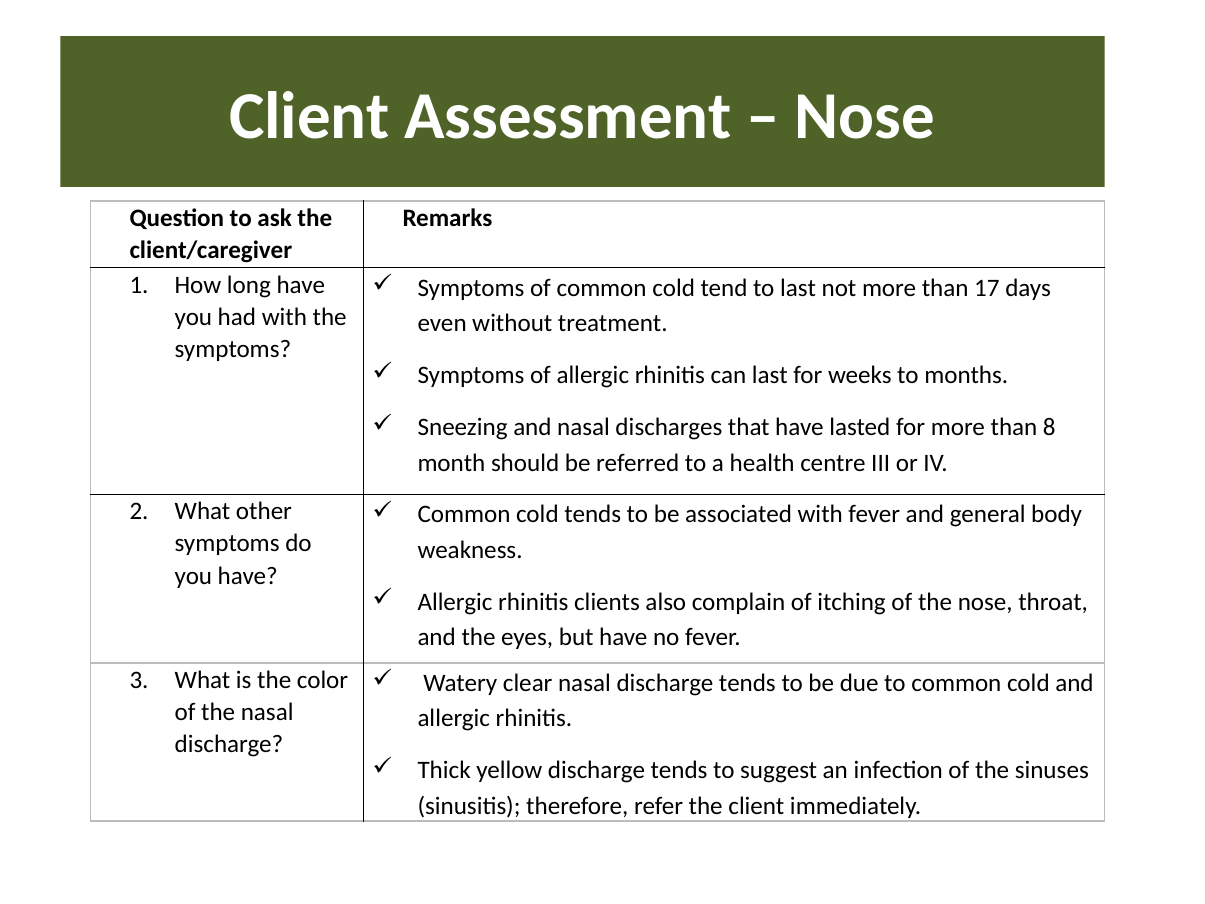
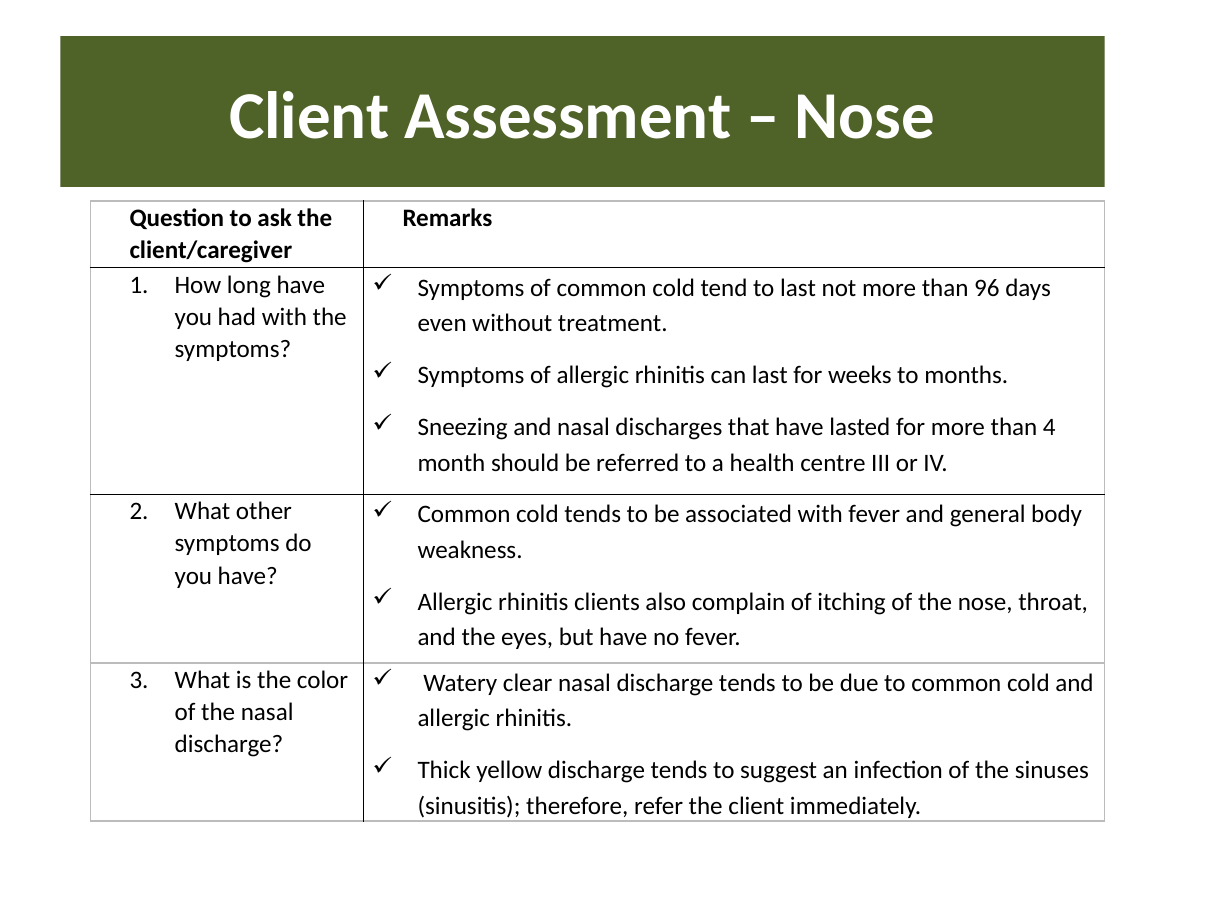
17: 17 -> 96
8: 8 -> 4
